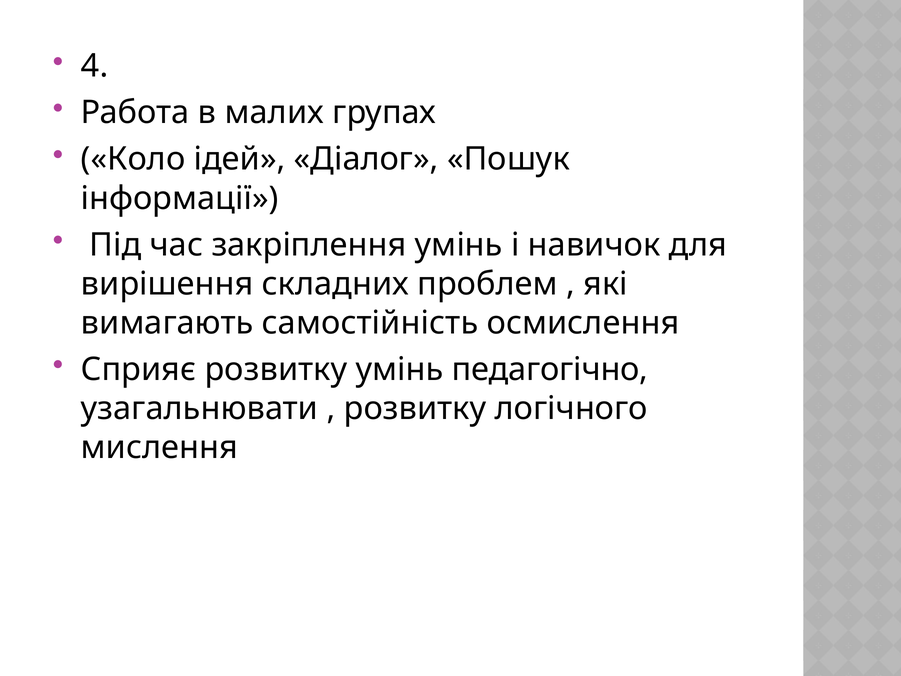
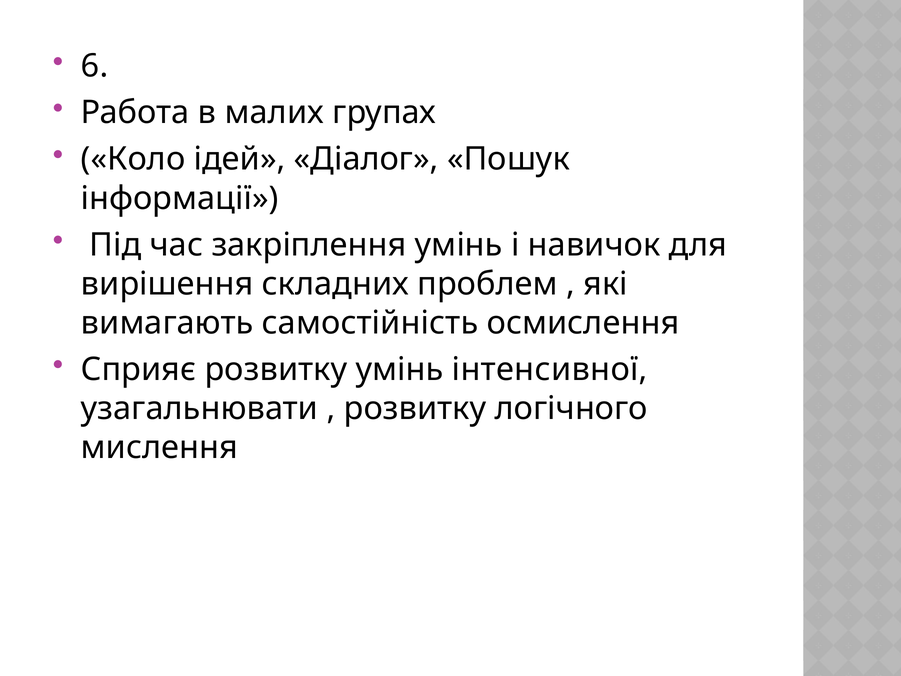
4: 4 -> 6
педагогічно: педагогічно -> інтенсивної
